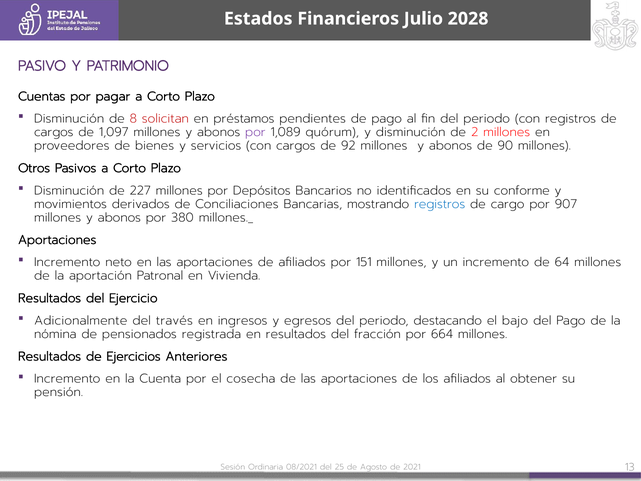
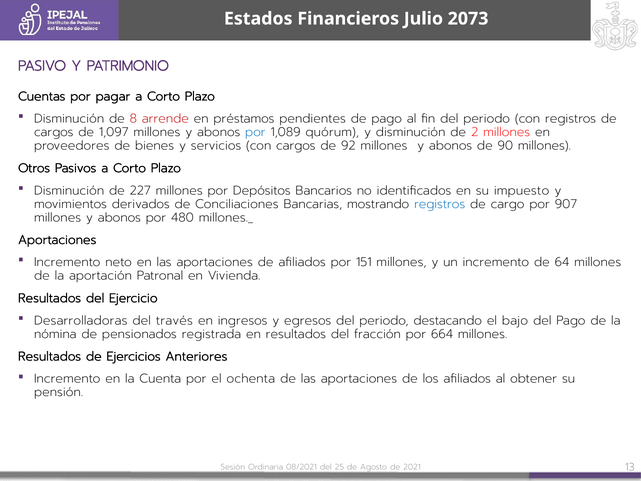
2028: 2028 -> 2073
solicitan: solicitan -> arrende
por at (255, 132) colour: purple -> blue
conforme: conforme -> impuesto
380: 380 -> 480
Adicionalmente: Adicionalmente -> Desarrolladoras
cosecha: cosecha -> ochenta
